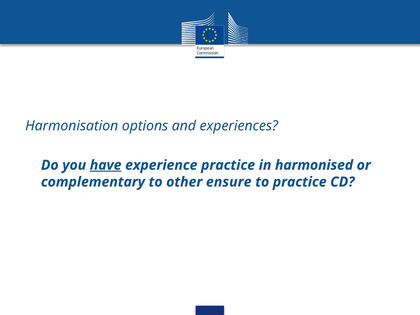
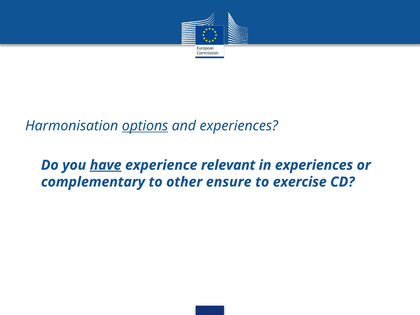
options underline: none -> present
experience practice: practice -> relevant
in harmonised: harmonised -> experiences
to practice: practice -> exercise
